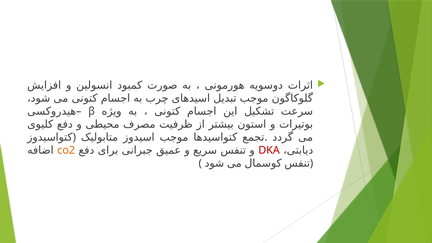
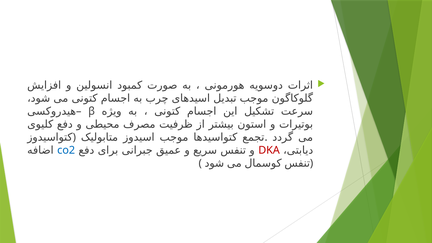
co2 colour: orange -> blue
